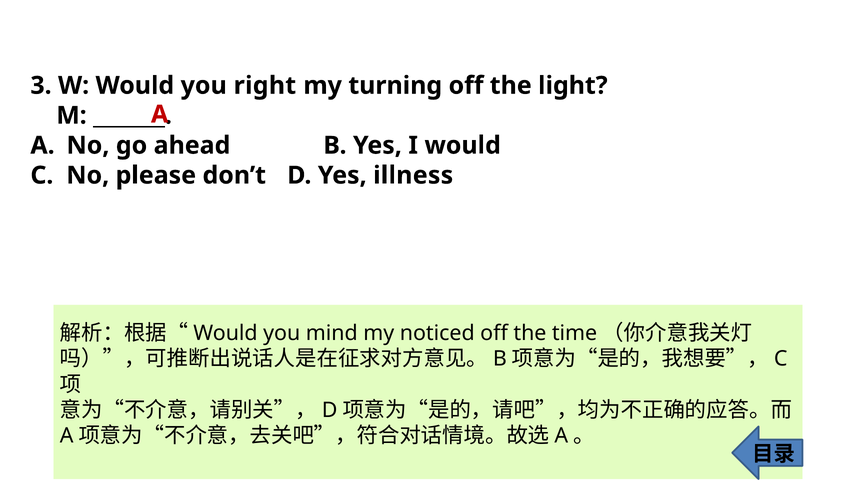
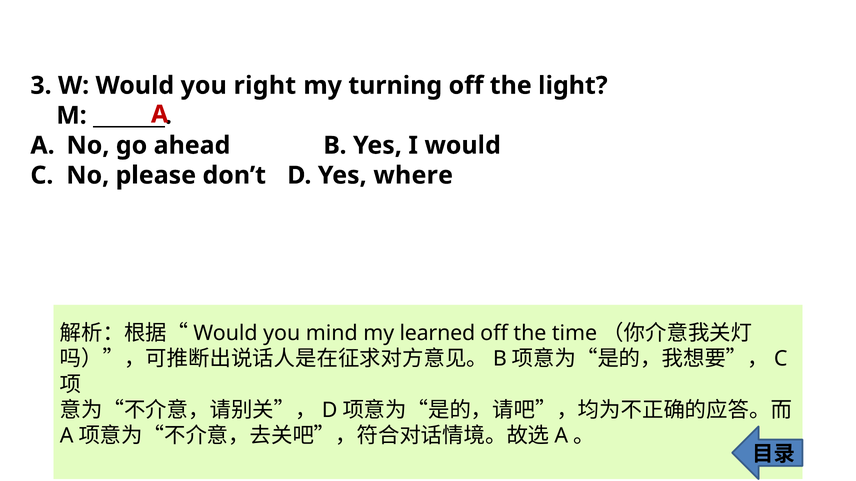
illness: illness -> where
noticed: noticed -> learned
